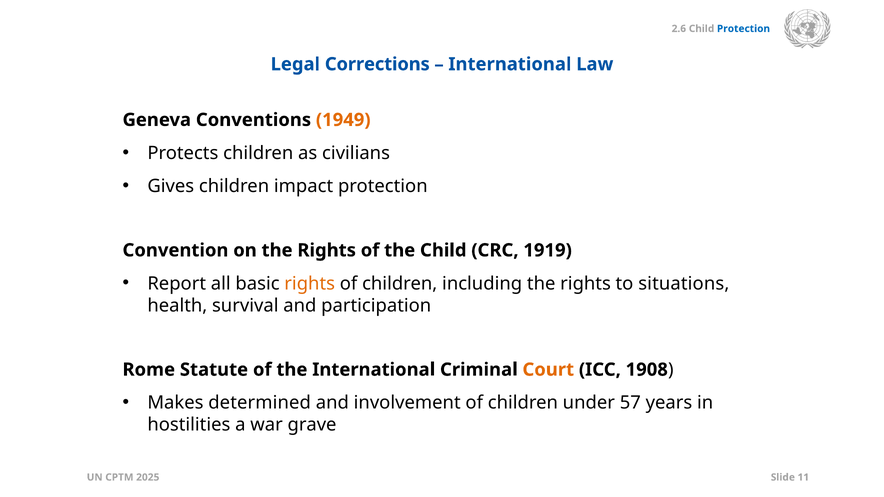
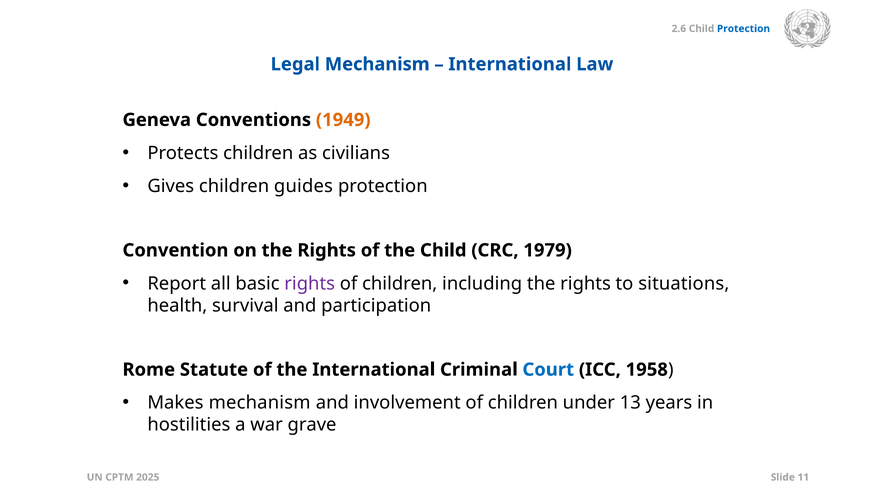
Legal Corrections: Corrections -> Mechanism
impact: impact -> guides
1919: 1919 -> 1979
rights at (310, 284) colour: orange -> purple
Court colour: orange -> blue
1908: 1908 -> 1958
Makes determined: determined -> mechanism
57: 57 -> 13
